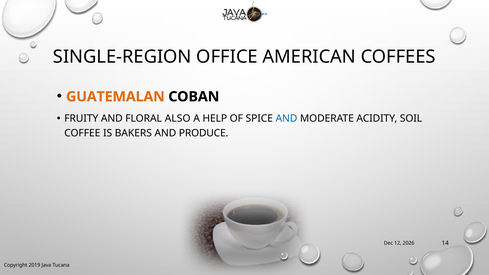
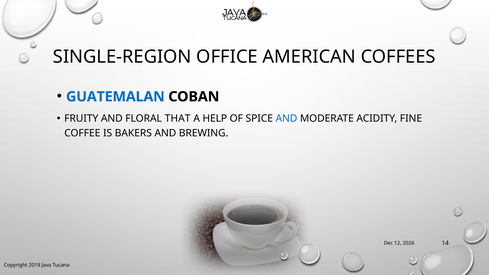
GUATEMALAN colour: orange -> blue
ALSO: ALSO -> THAT
SOIL: SOIL -> FINE
PRODUCE: PRODUCE -> BREWING
